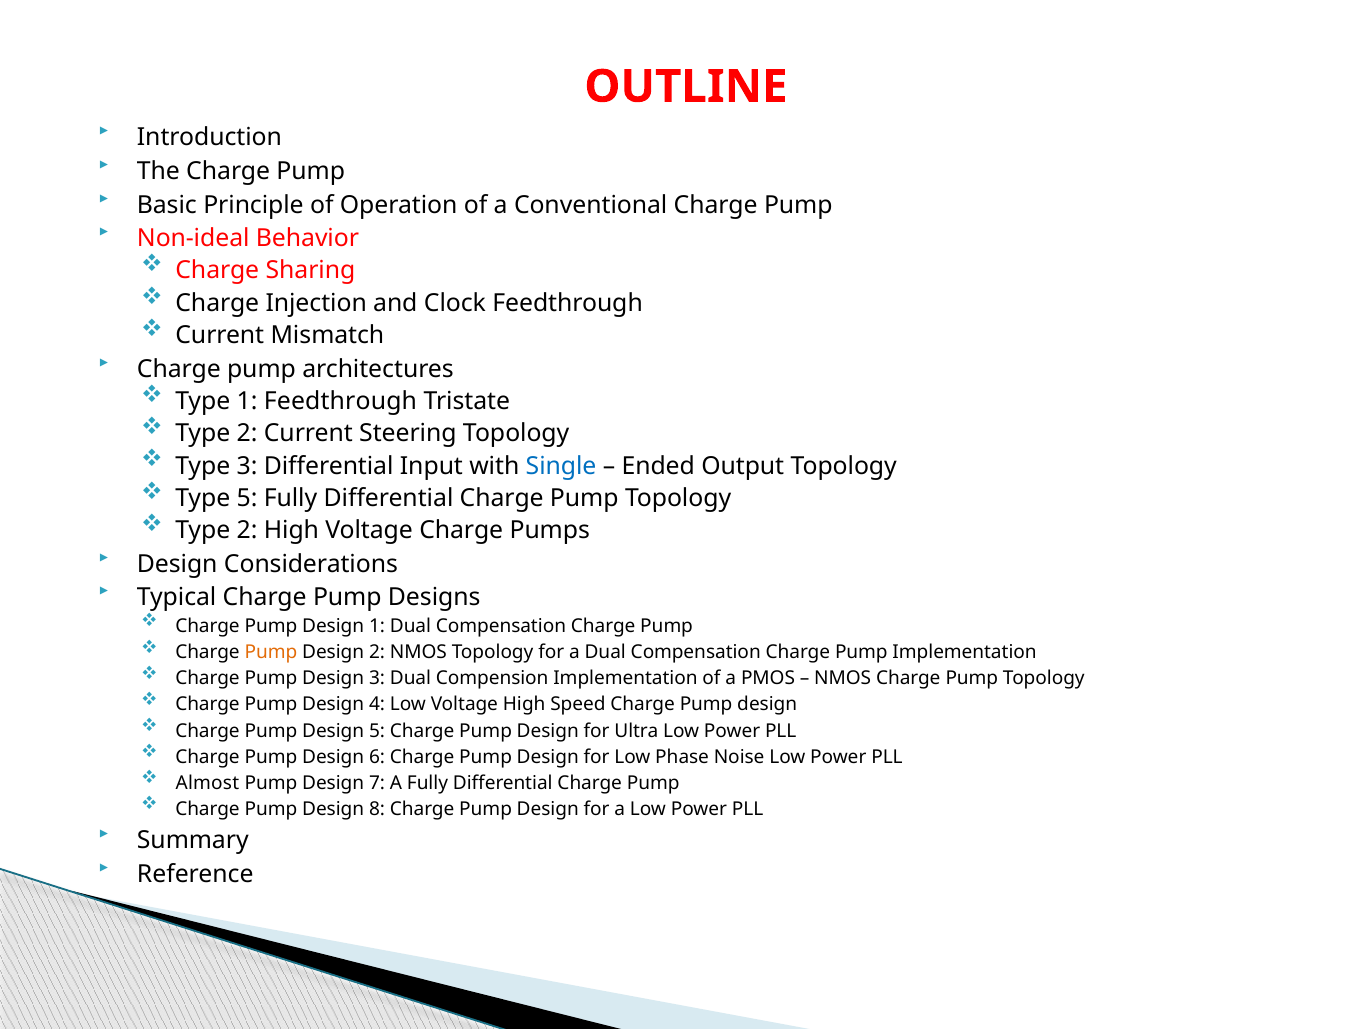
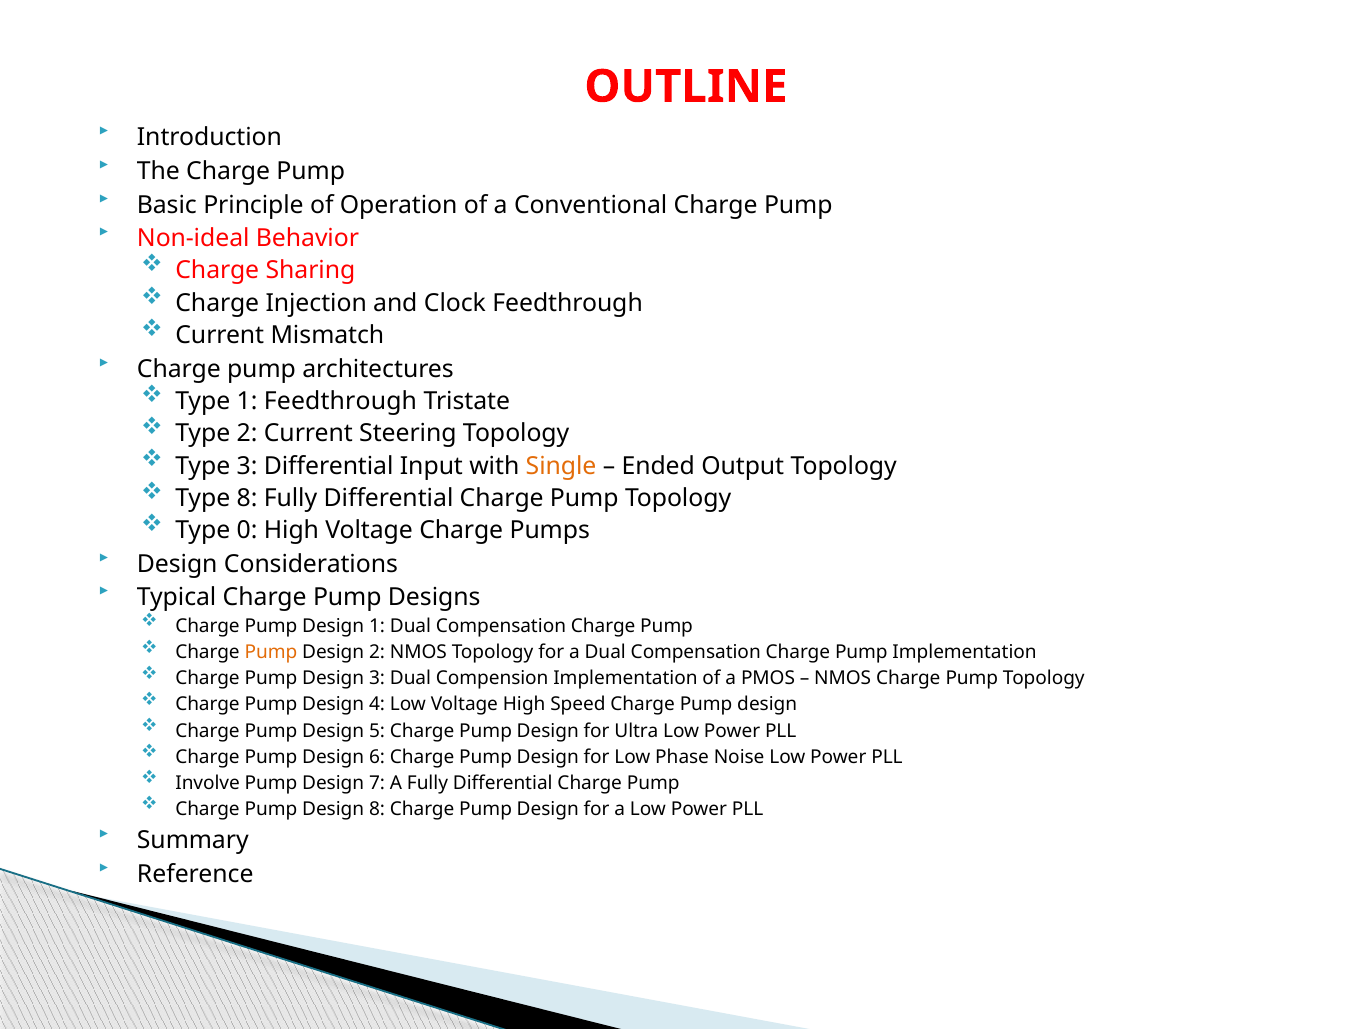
Single colour: blue -> orange
Type 5: 5 -> 8
2 at (247, 531): 2 -> 0
Almost: Almost -> Involve
